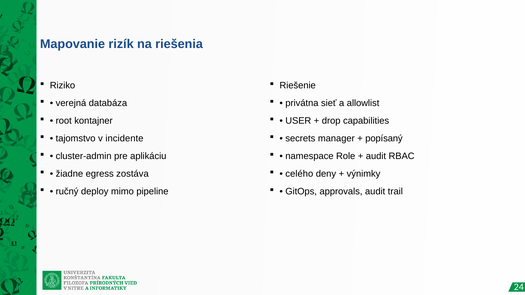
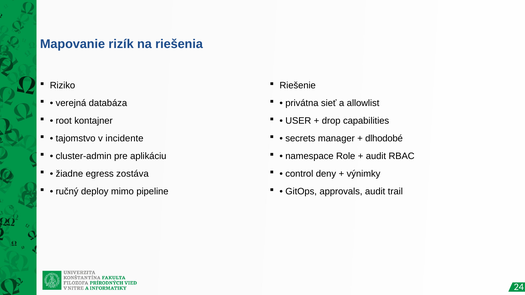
popísaný: popísaný -> dlhodobé
celého: celého -> control
